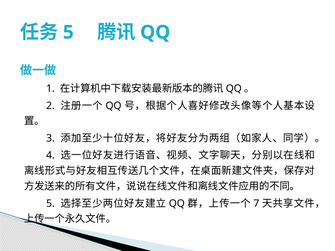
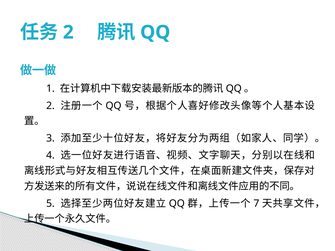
5 at (68, 32): 5 -> 2
